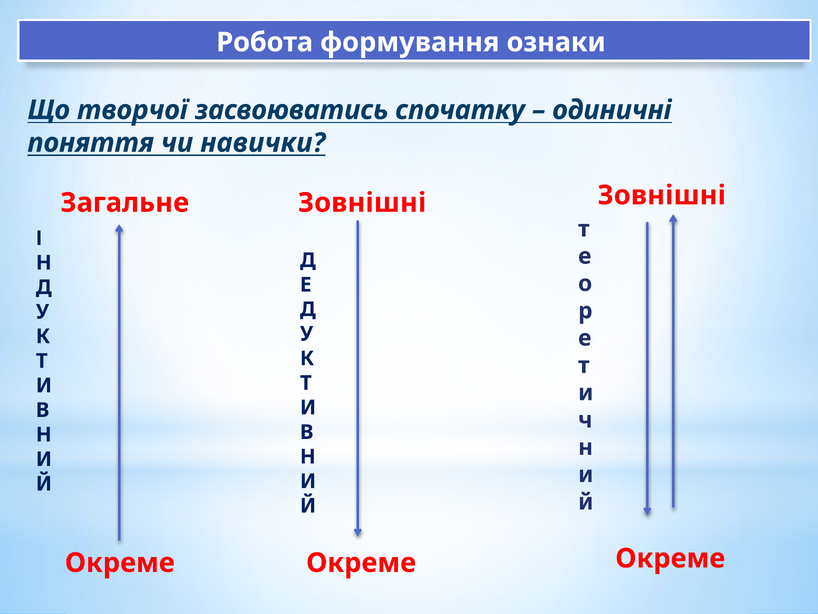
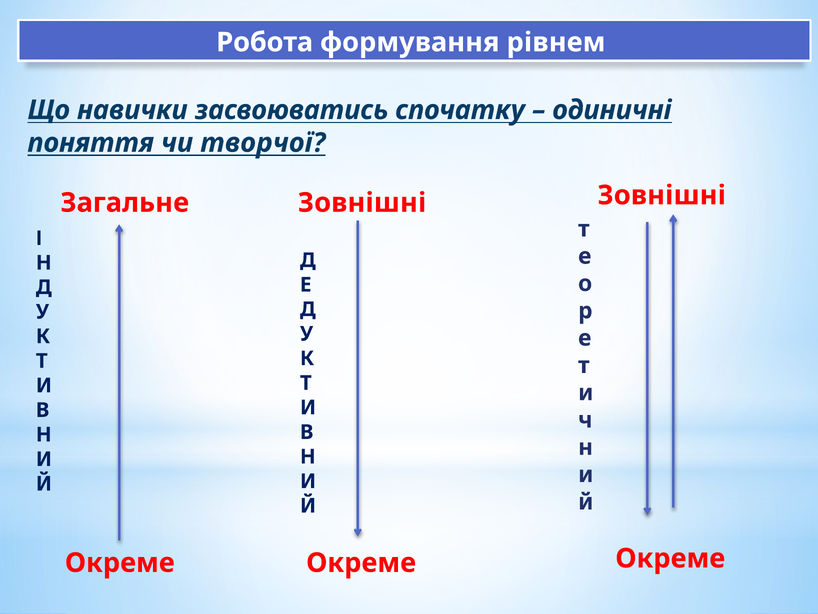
ознаки: ознаки -> рівнем
творчої: творчої -> навички
навички: навички -> творчої
